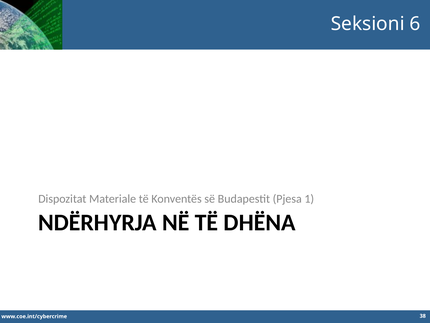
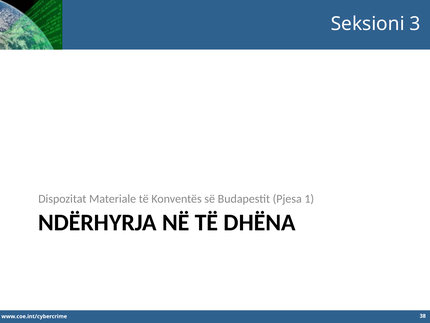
6: 6 -> 3
